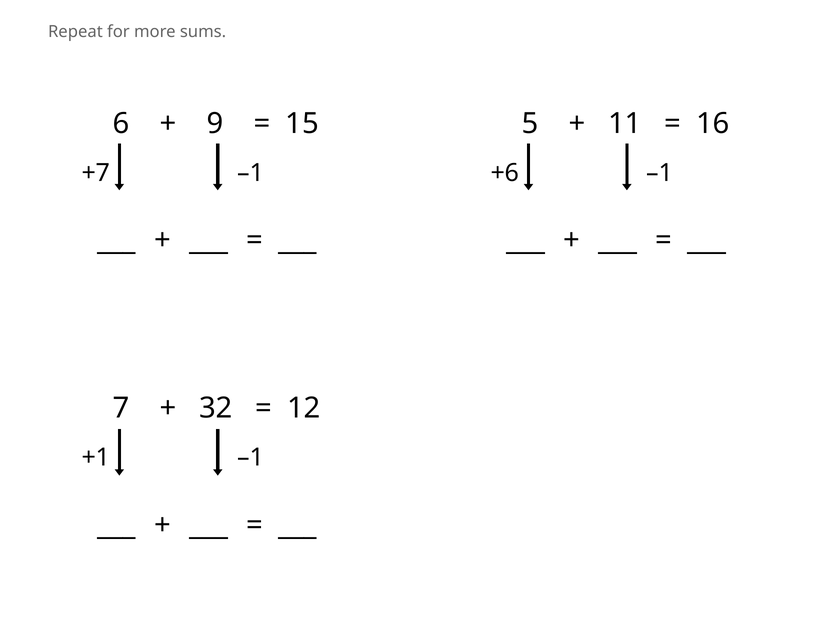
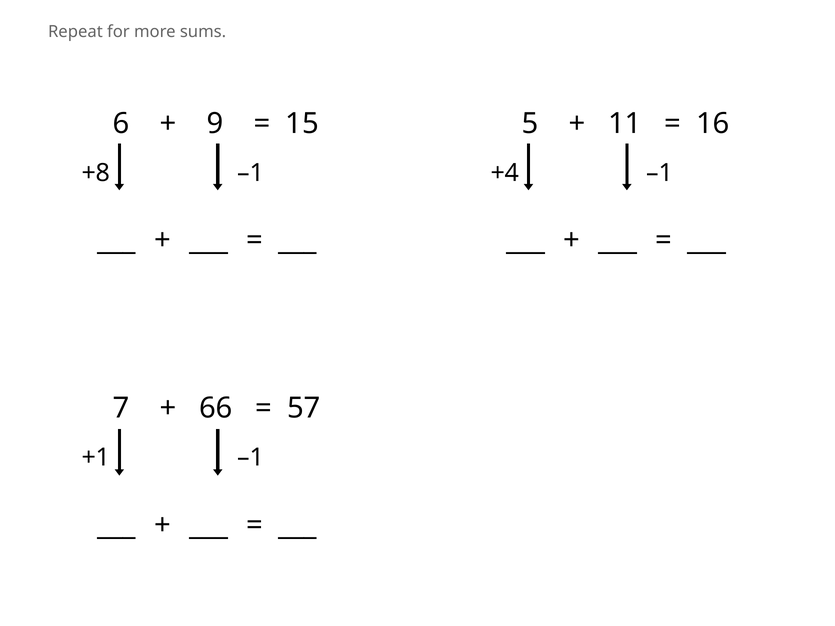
+7: +7 -> +8
+6: +6 -> +4
32: 32 -> 66
12: 12 -> 57
